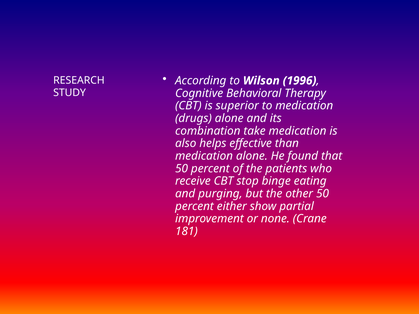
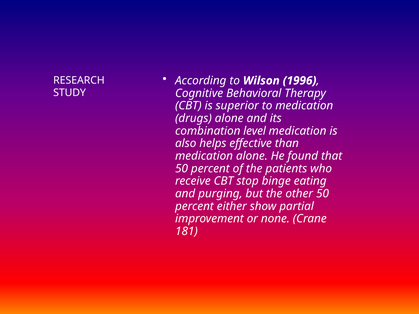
take: take -> level
